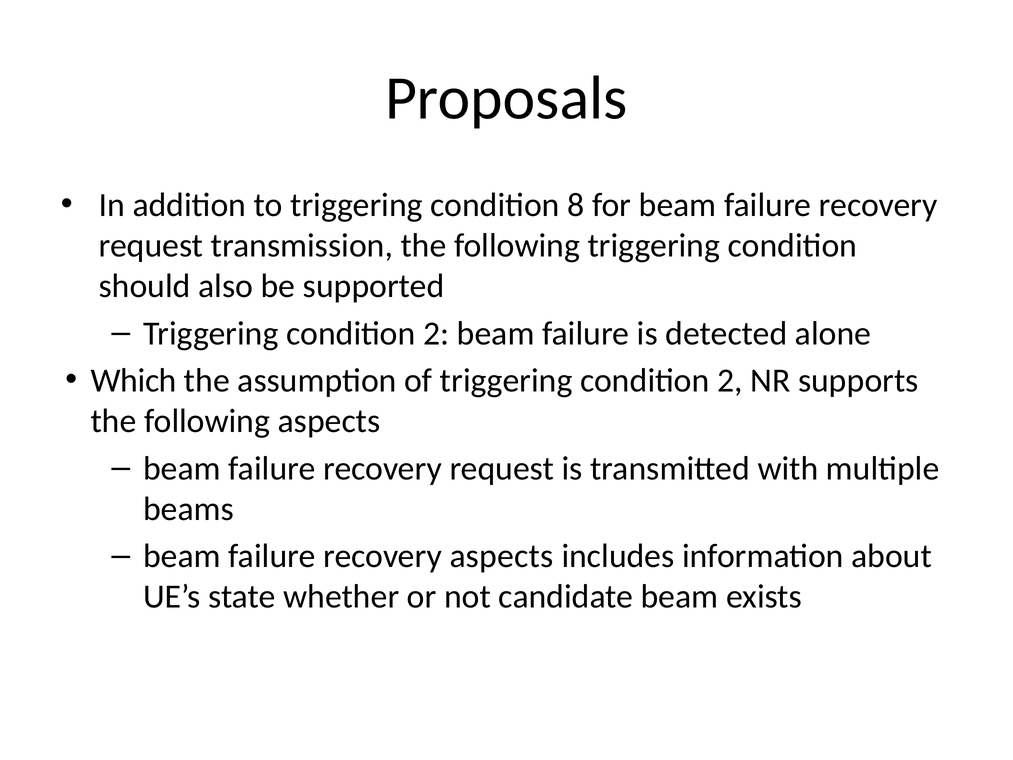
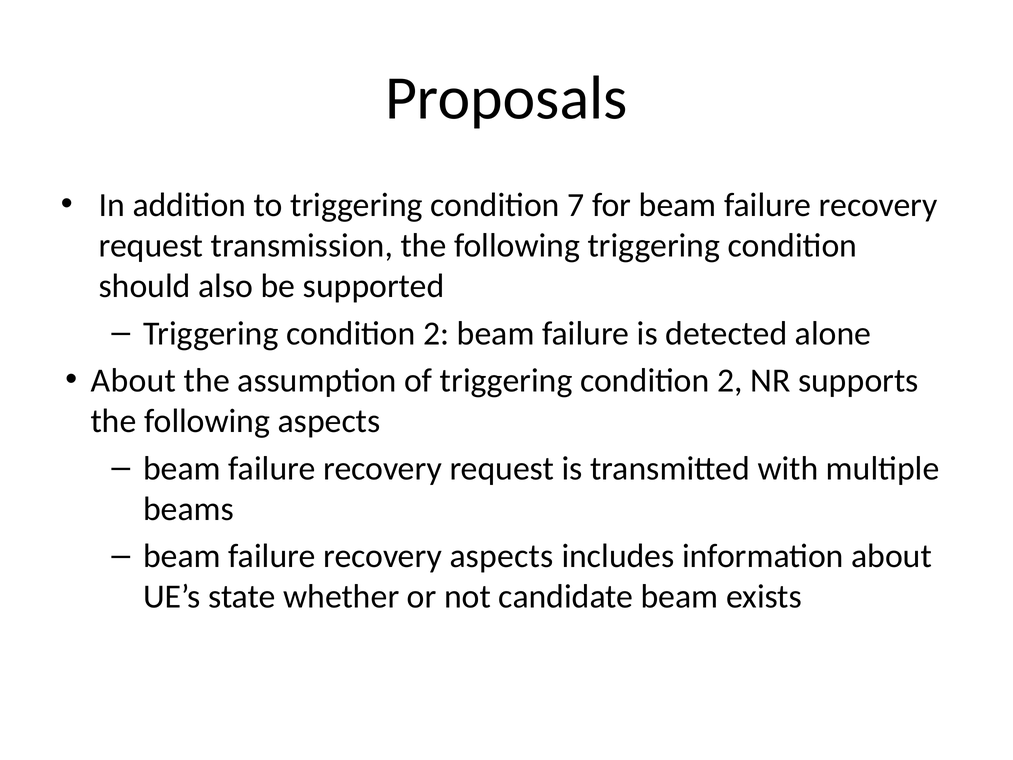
8: 8 -> 7
Which at (134, 381): Which -> About
